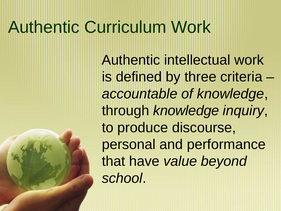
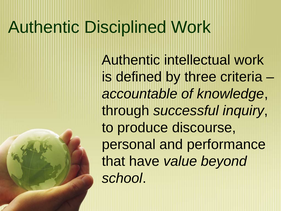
Curriculum: Curriculum -> Disciplined
through knowledge: knowledge -> successful
